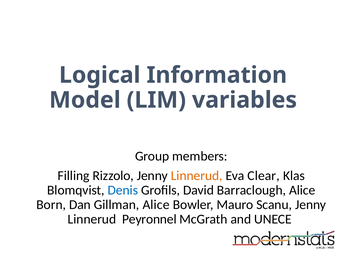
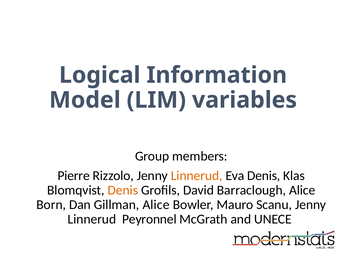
Filling: Filling -> Pierre
Eva Clear: Clear -> Denis
Denis at (123, 190) colour: blue -> orange
